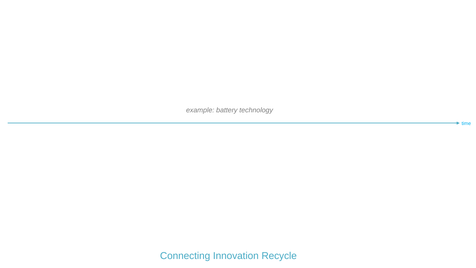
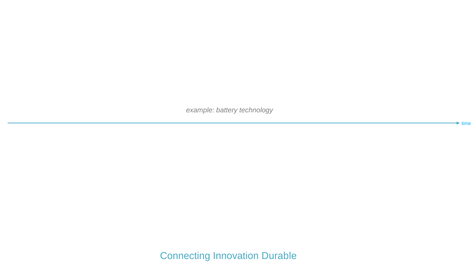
Recycle: Recycle -> Durable
